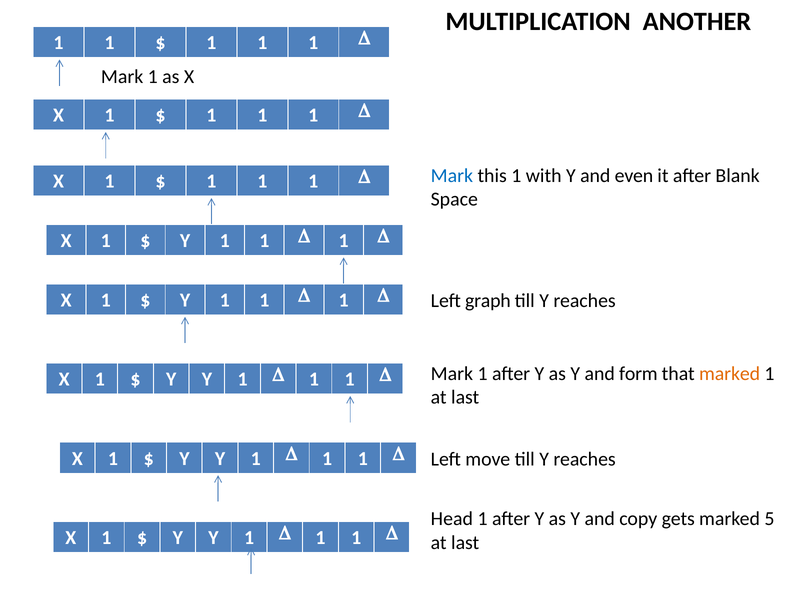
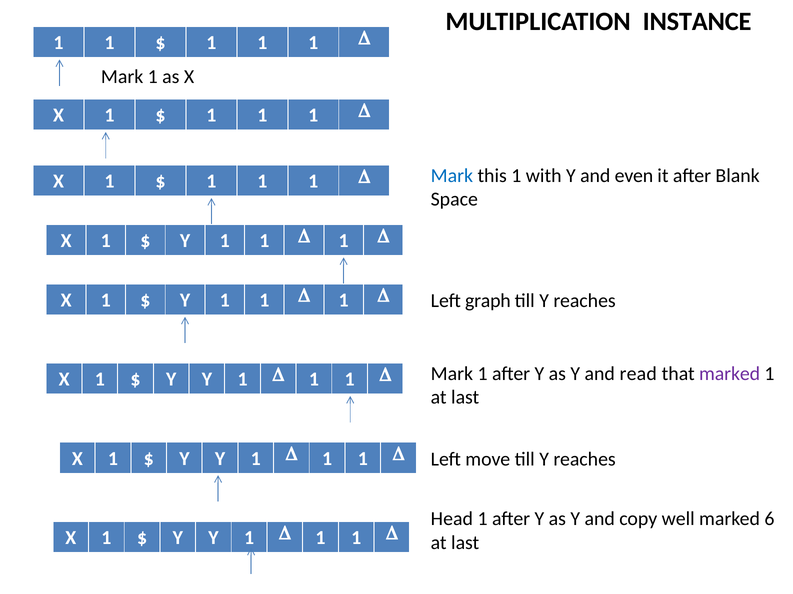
ANOTHER: ANOTHER -> INSTANCE
form: form -> read
marked at (730, 374) colour: orange -> purple
gets: gets -> well
5: 5 -> 6
